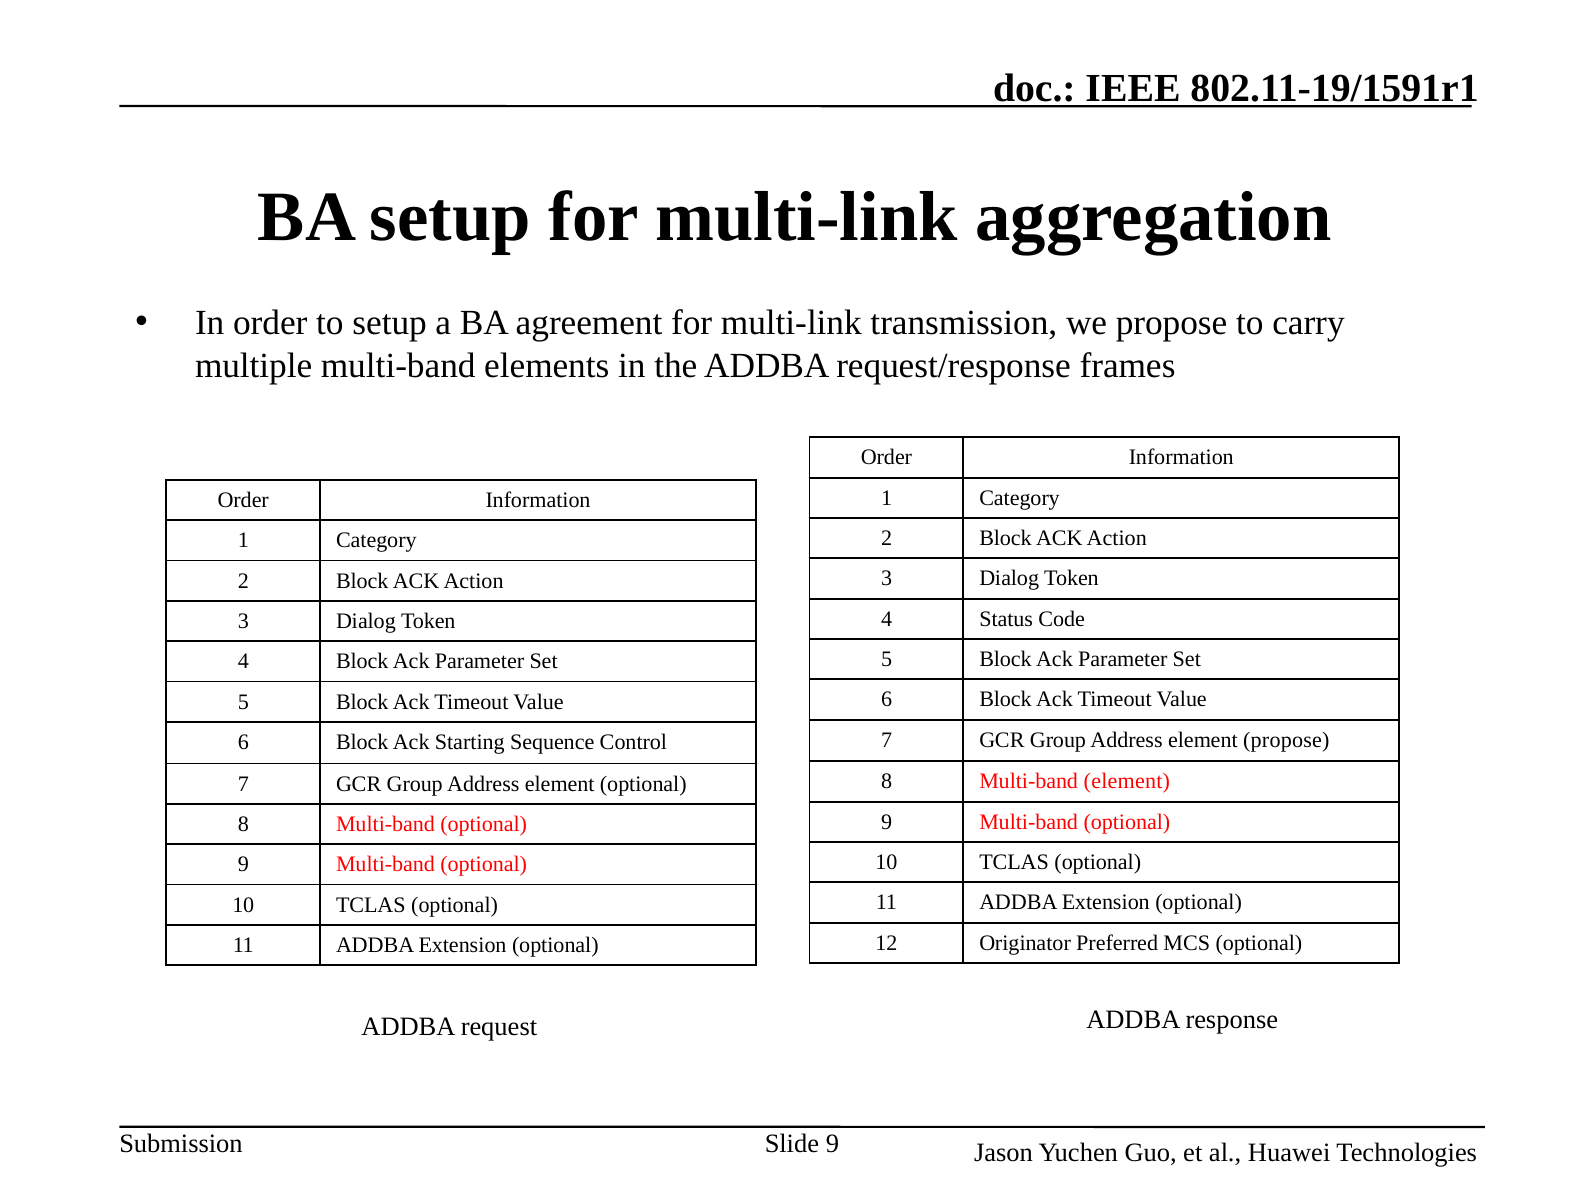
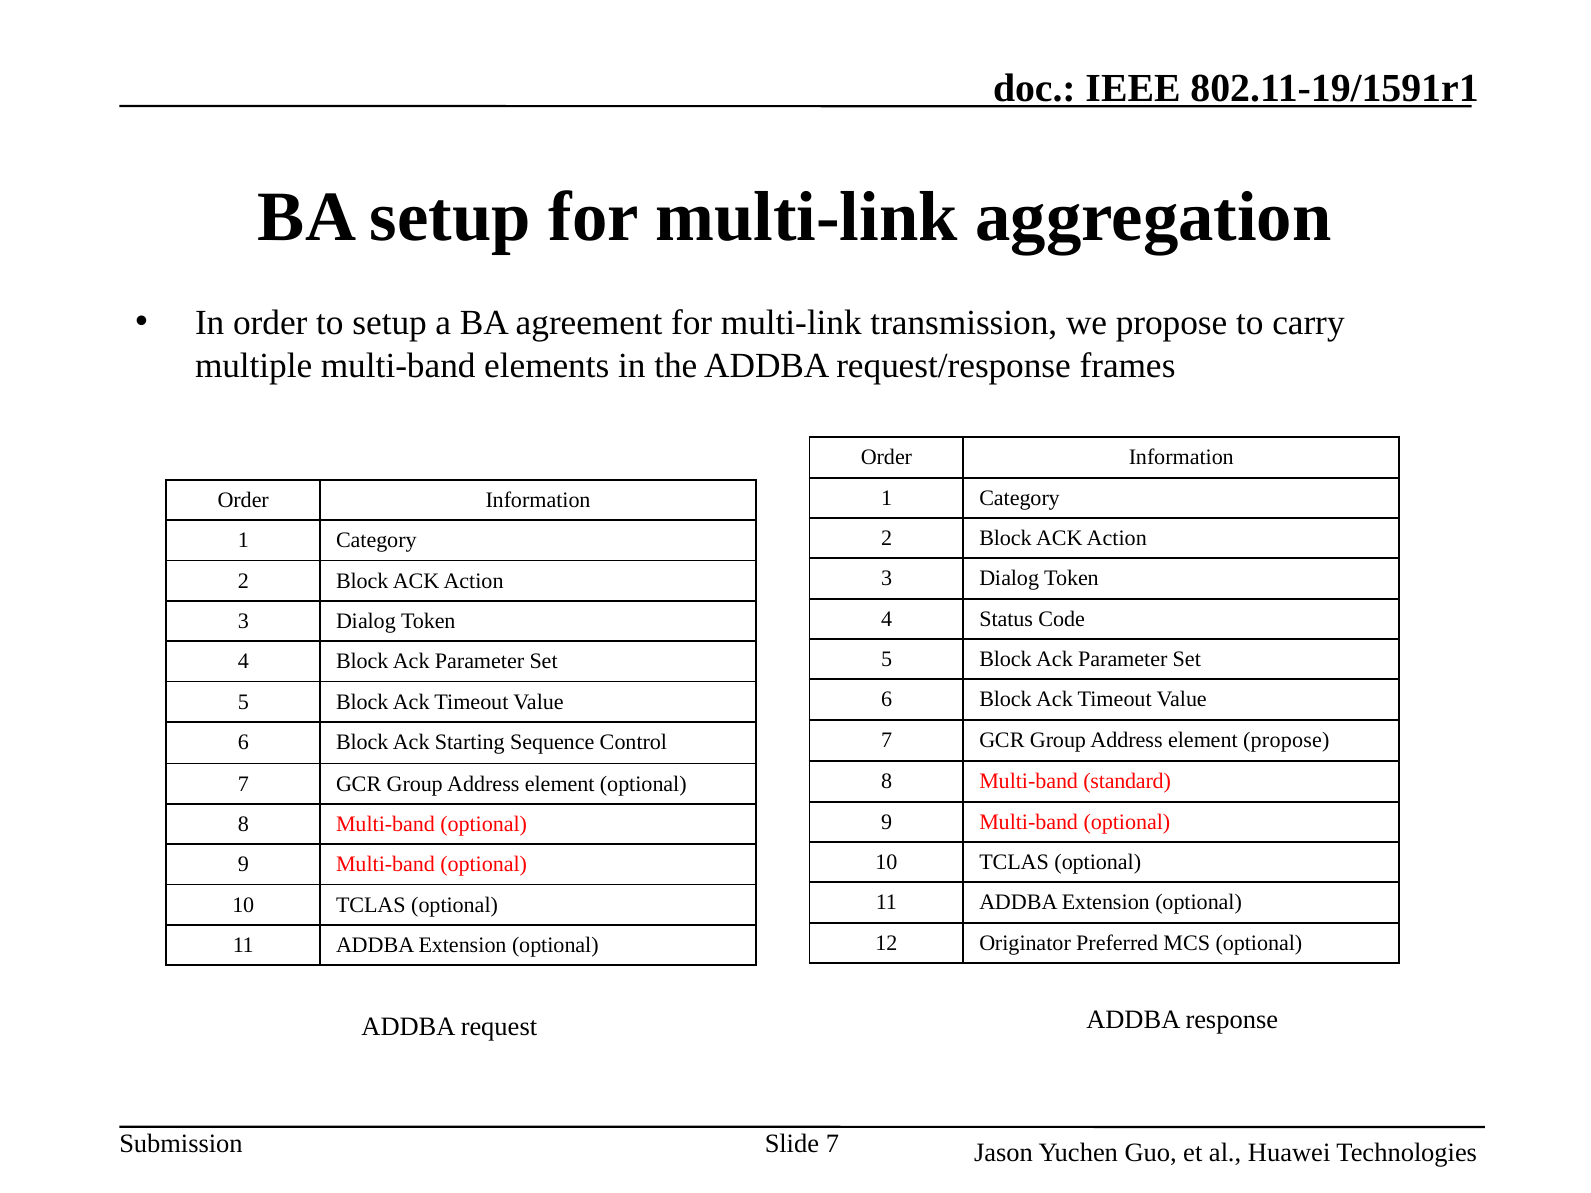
Multi-band element: element -> standard
Slide 9: 9 -> 7
